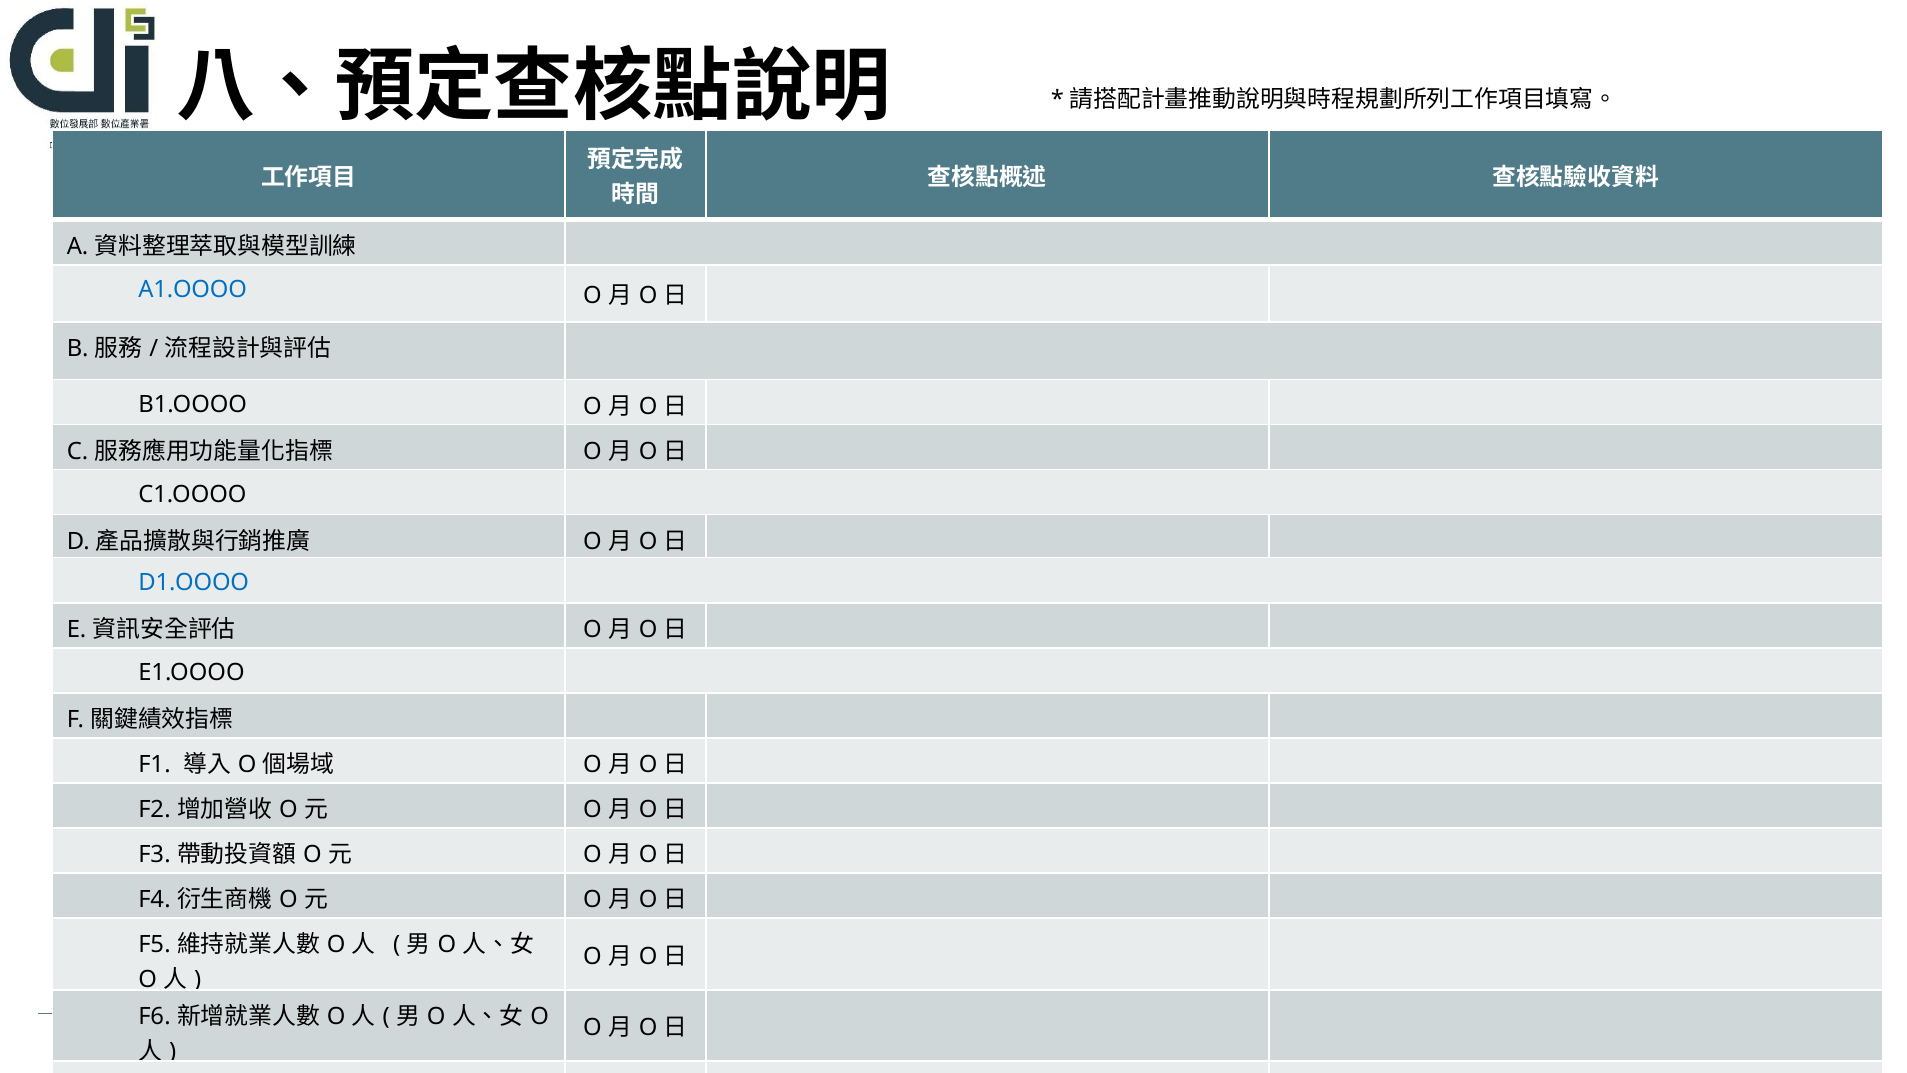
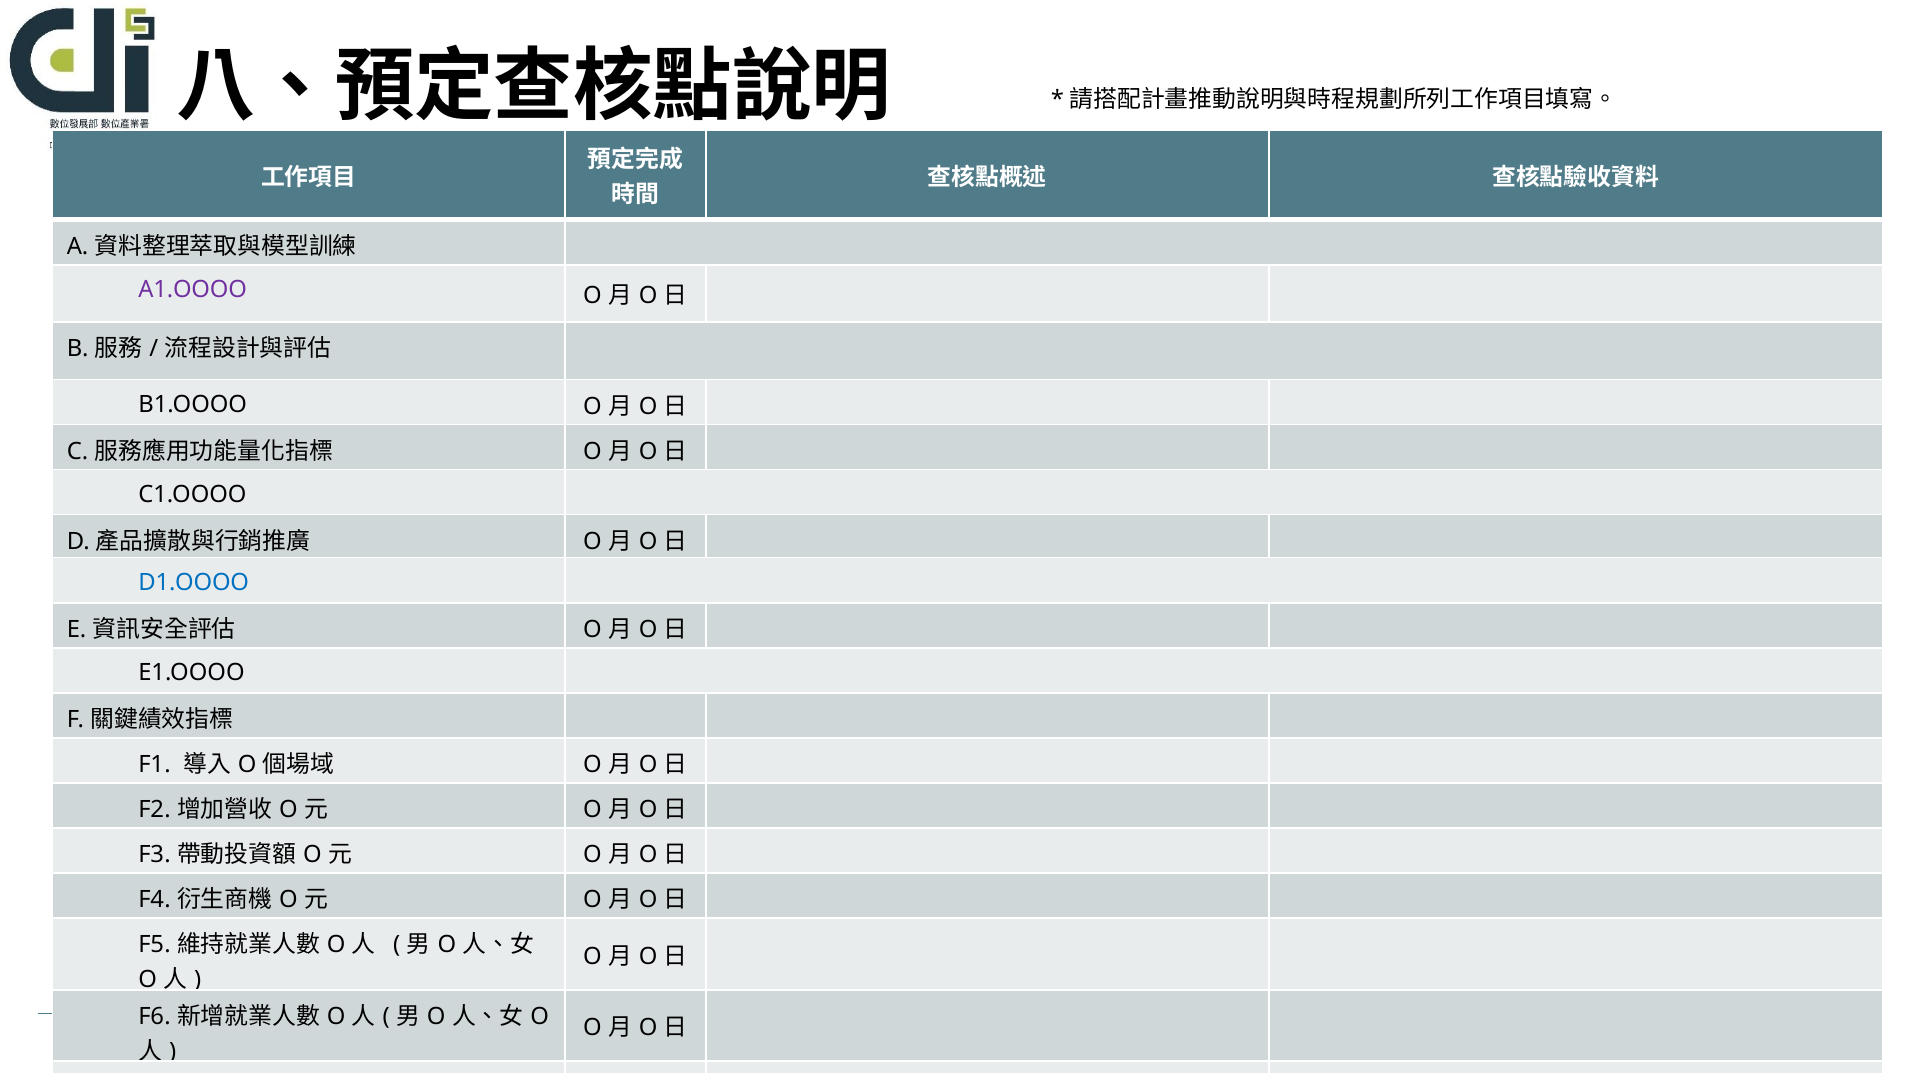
A1.OOOO colour: blue -> purple
